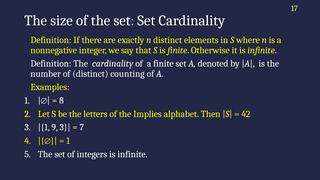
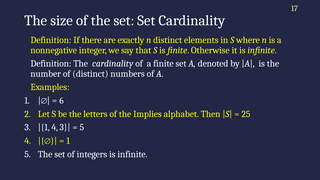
counting: counting -> numbers
8: 8 -> 6
42: 42 -> 25
9 at (55, 127): 9 -> 4
7 at (82, 127): 7 -> 5
